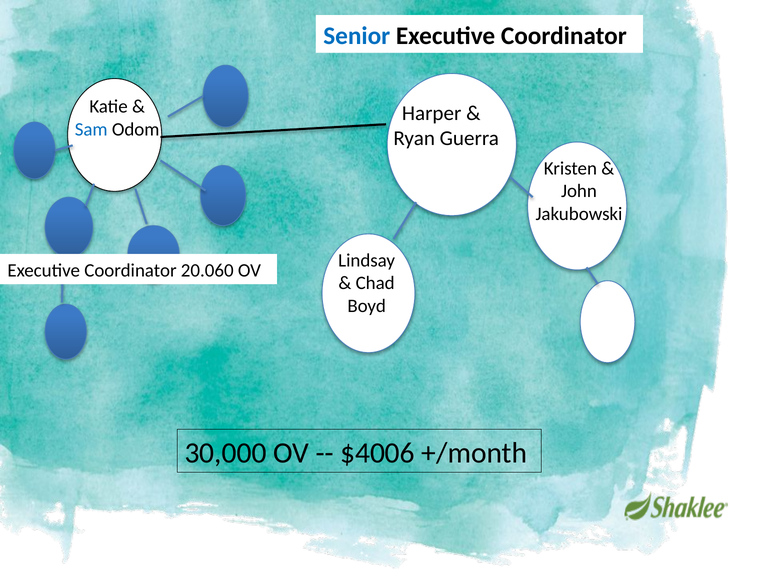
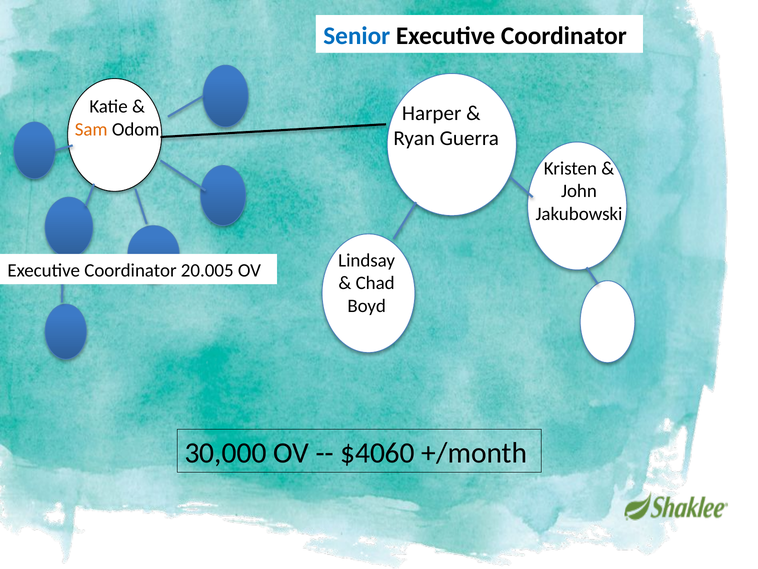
Sam colour: blue -> orange
20.060: 20.060 -> 20.005
$4006: $4006 -> $4060
